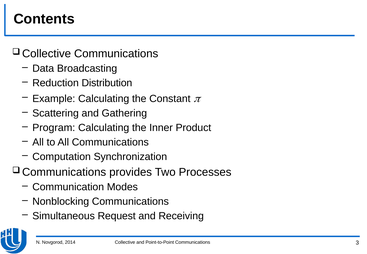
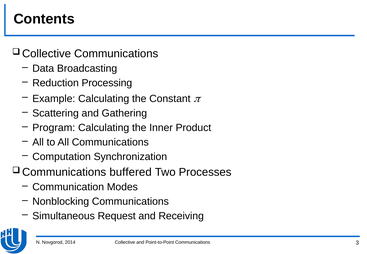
Distribution: Distribution -> Processing
provides: provides -> buffered
